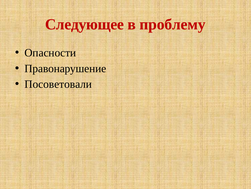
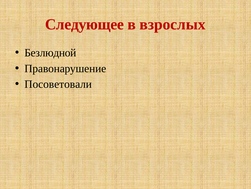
проблему: проблему -> взрослых
Опасности: Опасности -> Безлюдной
